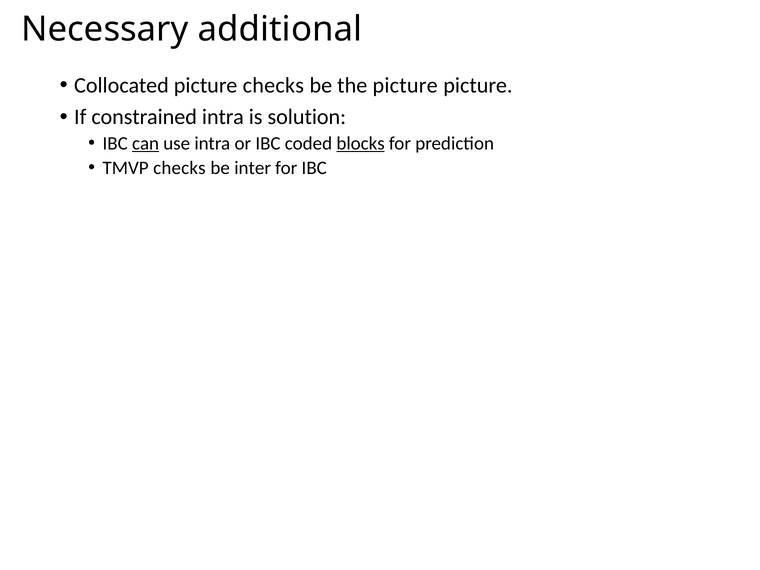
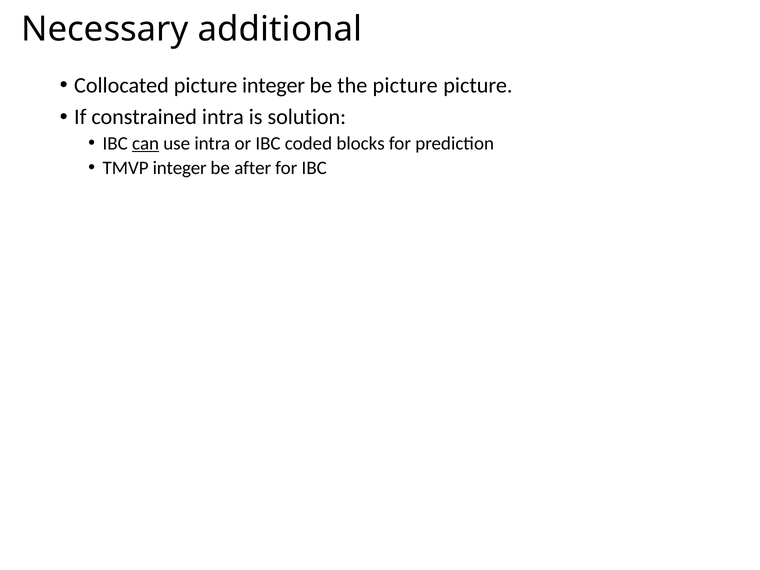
picture checks: checks -> integer
blocks underline: present -> none
TMVP checks: checks -> integer
inter: inter -> after
